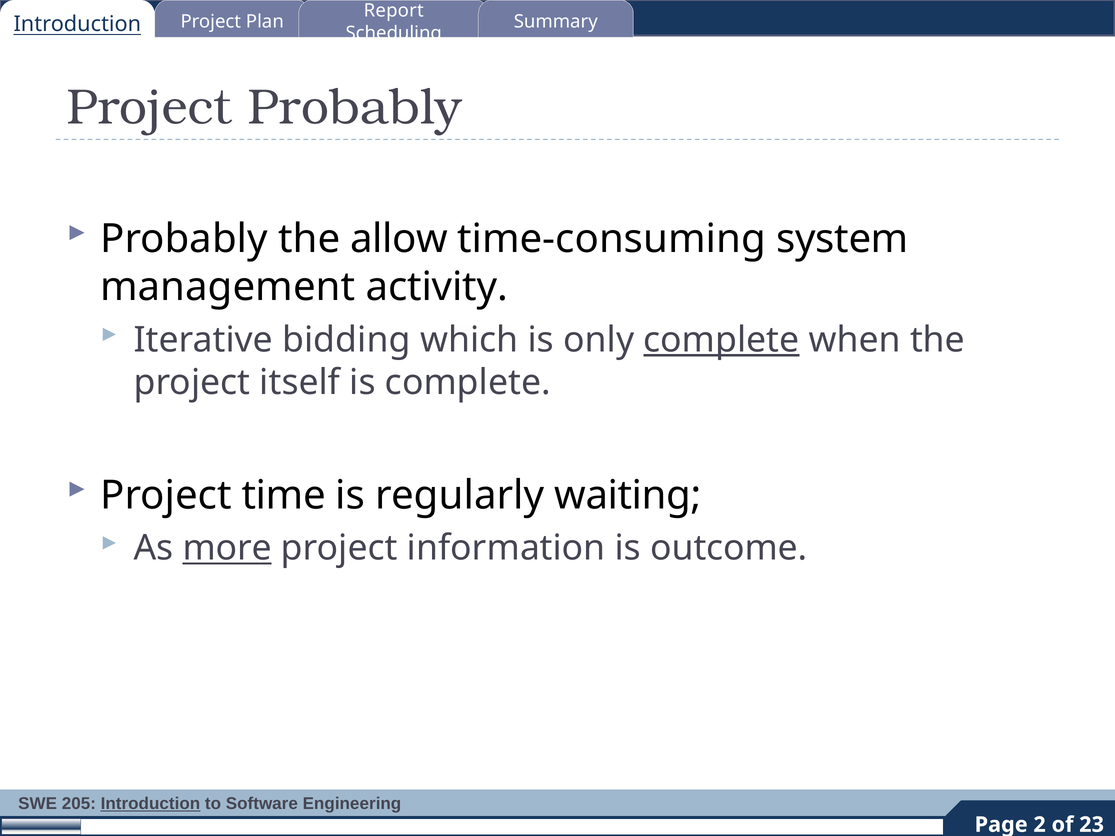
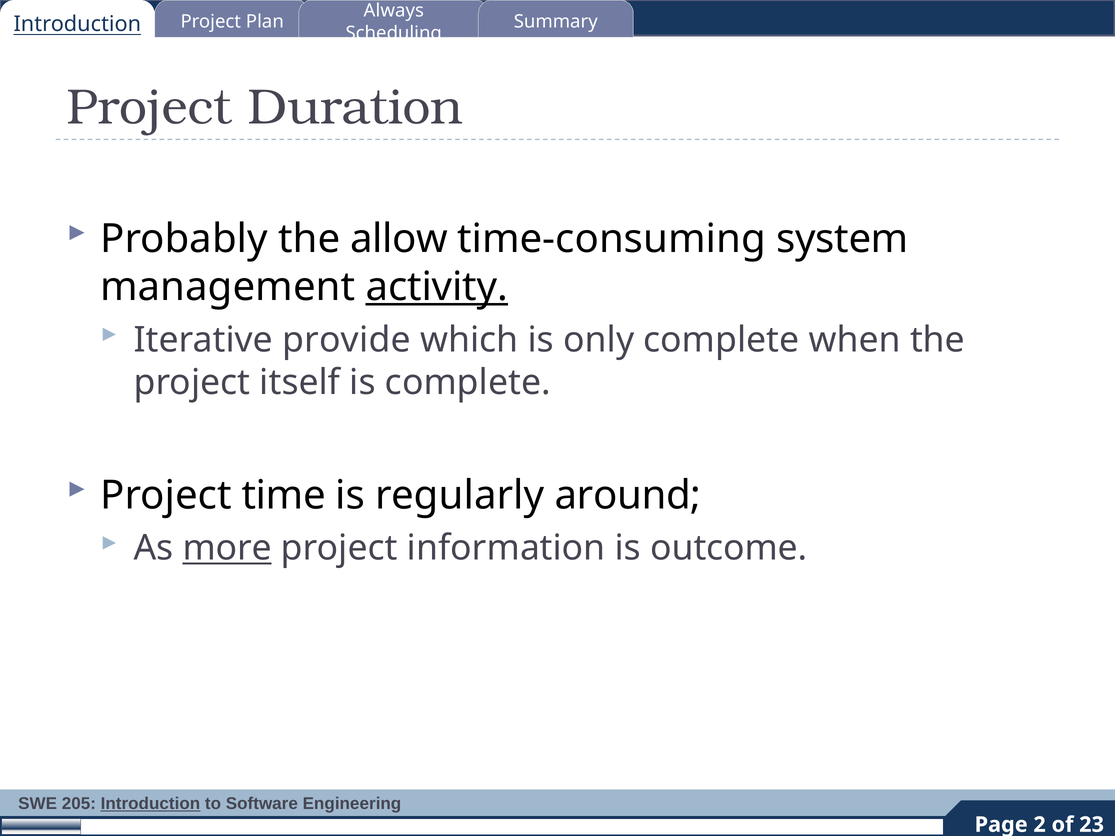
Report: Report -> Always
Project Probably: Probably -> Duration
activity underline: none -> present
bidding: bidding -> provide
complete at (721, 340) underline: present -> none
waiting: waiting -> around
